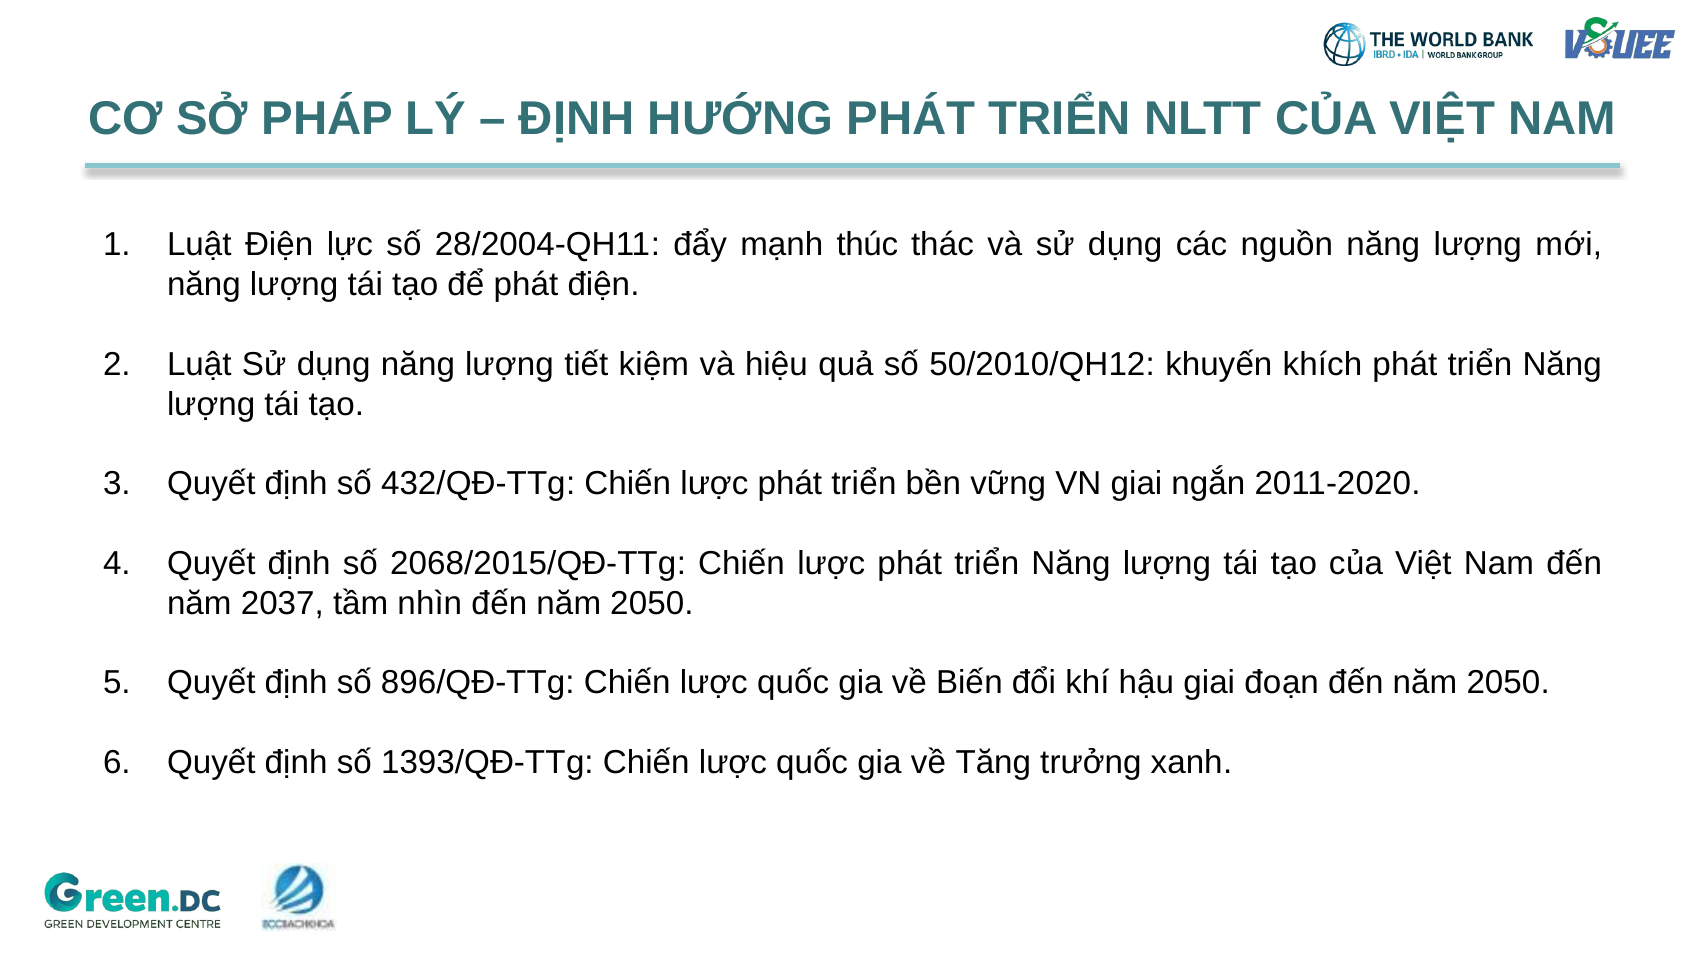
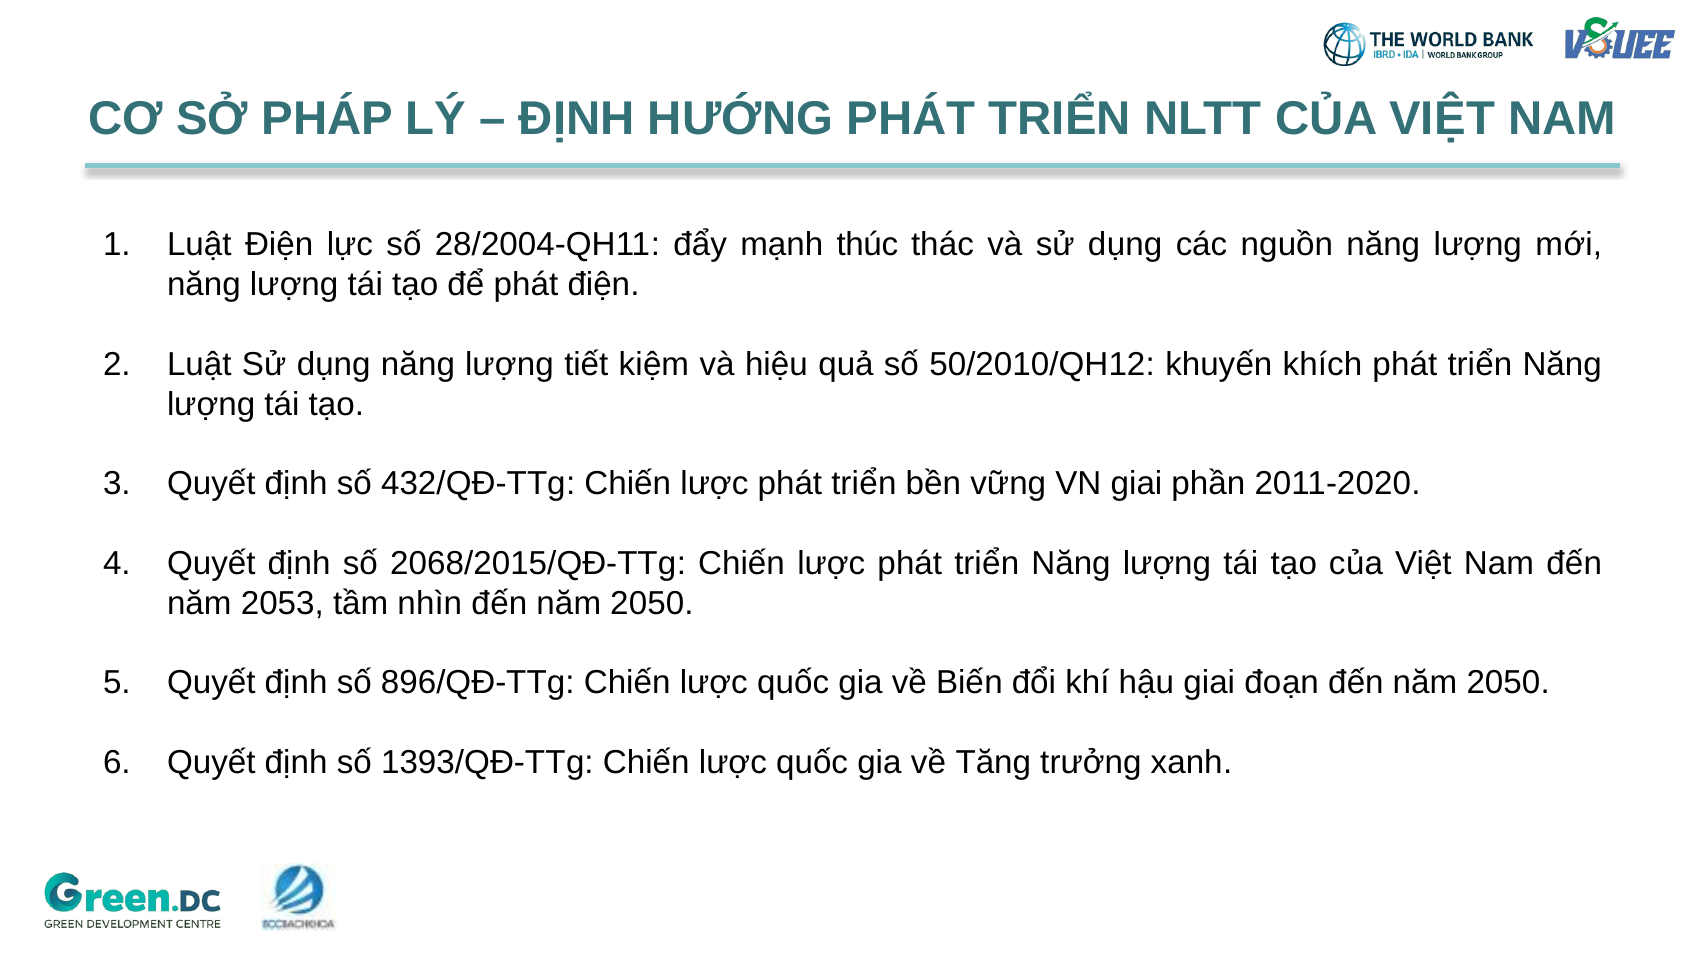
ngắn: ngắn -> phần
2037: 2037 -> 2053
